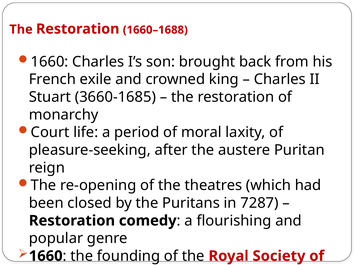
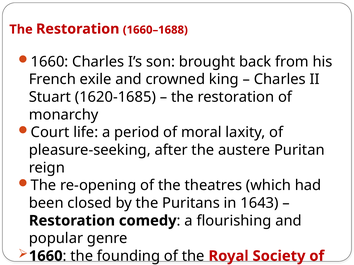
3660-1685: 3660-1685 -> 1620-1685
7287: 7287 -> 1643
